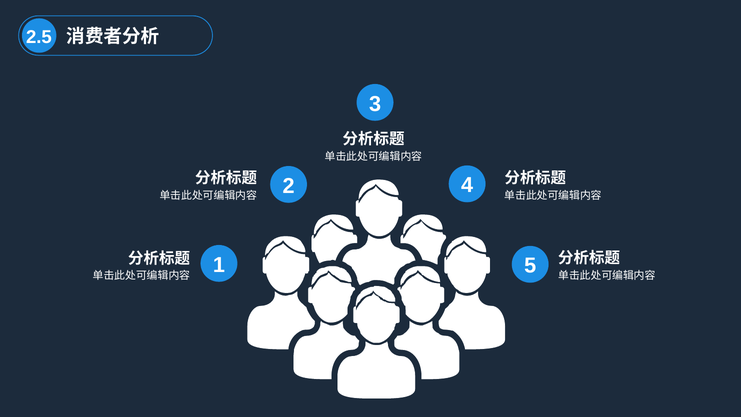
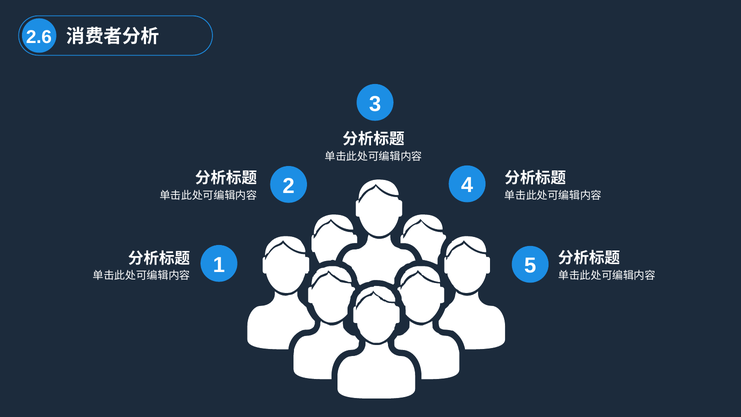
2.5: 2.5 -> 2.6
